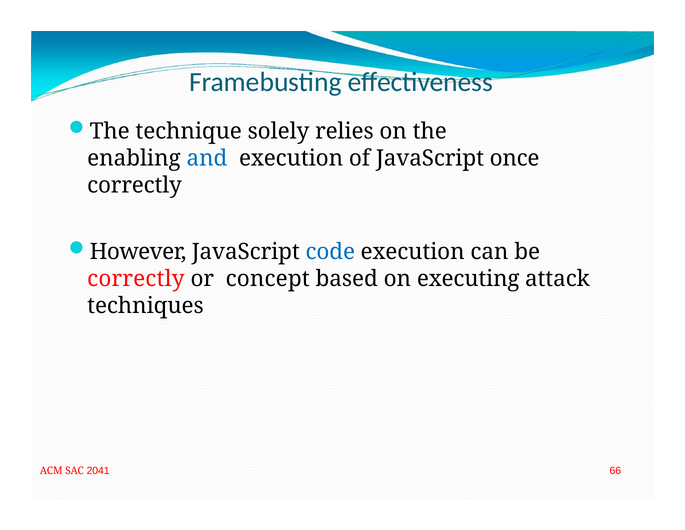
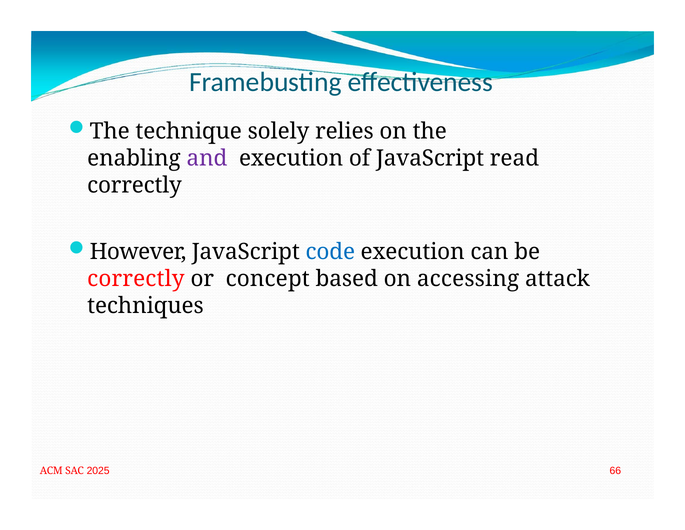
and colour: blue -> purple
once: once -> read
executing: executing -> accessing
2041: 2041 -> 2025
